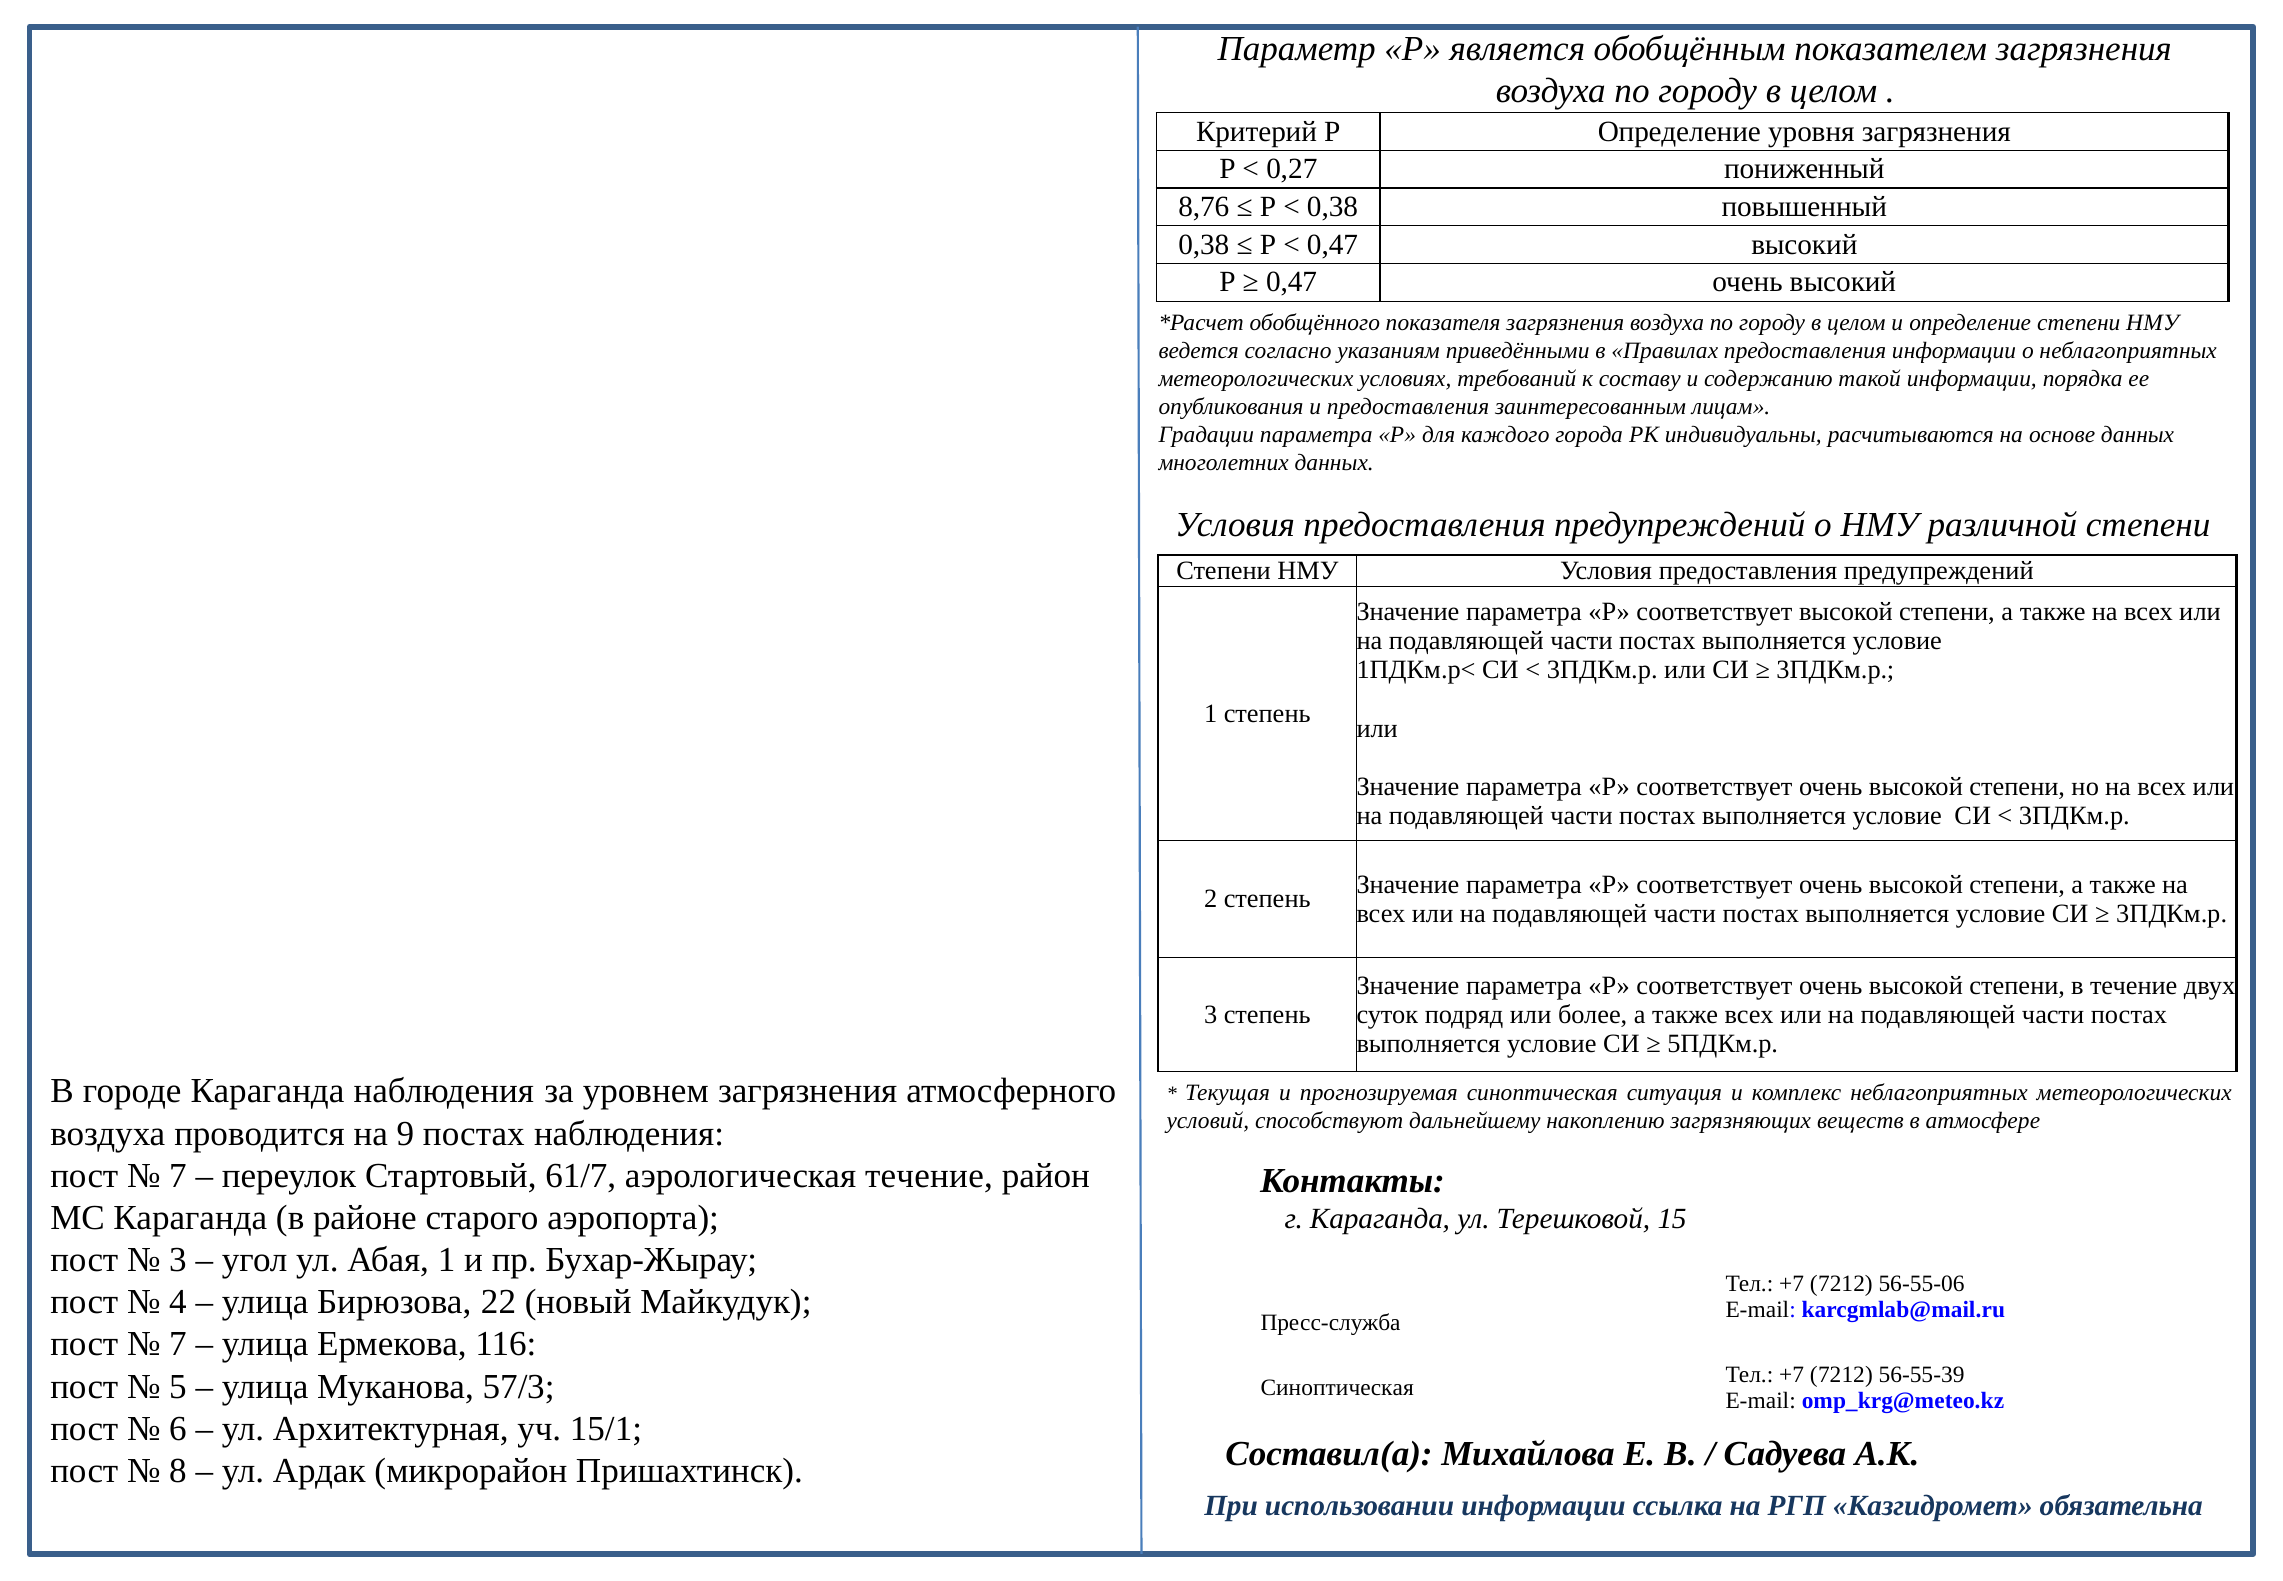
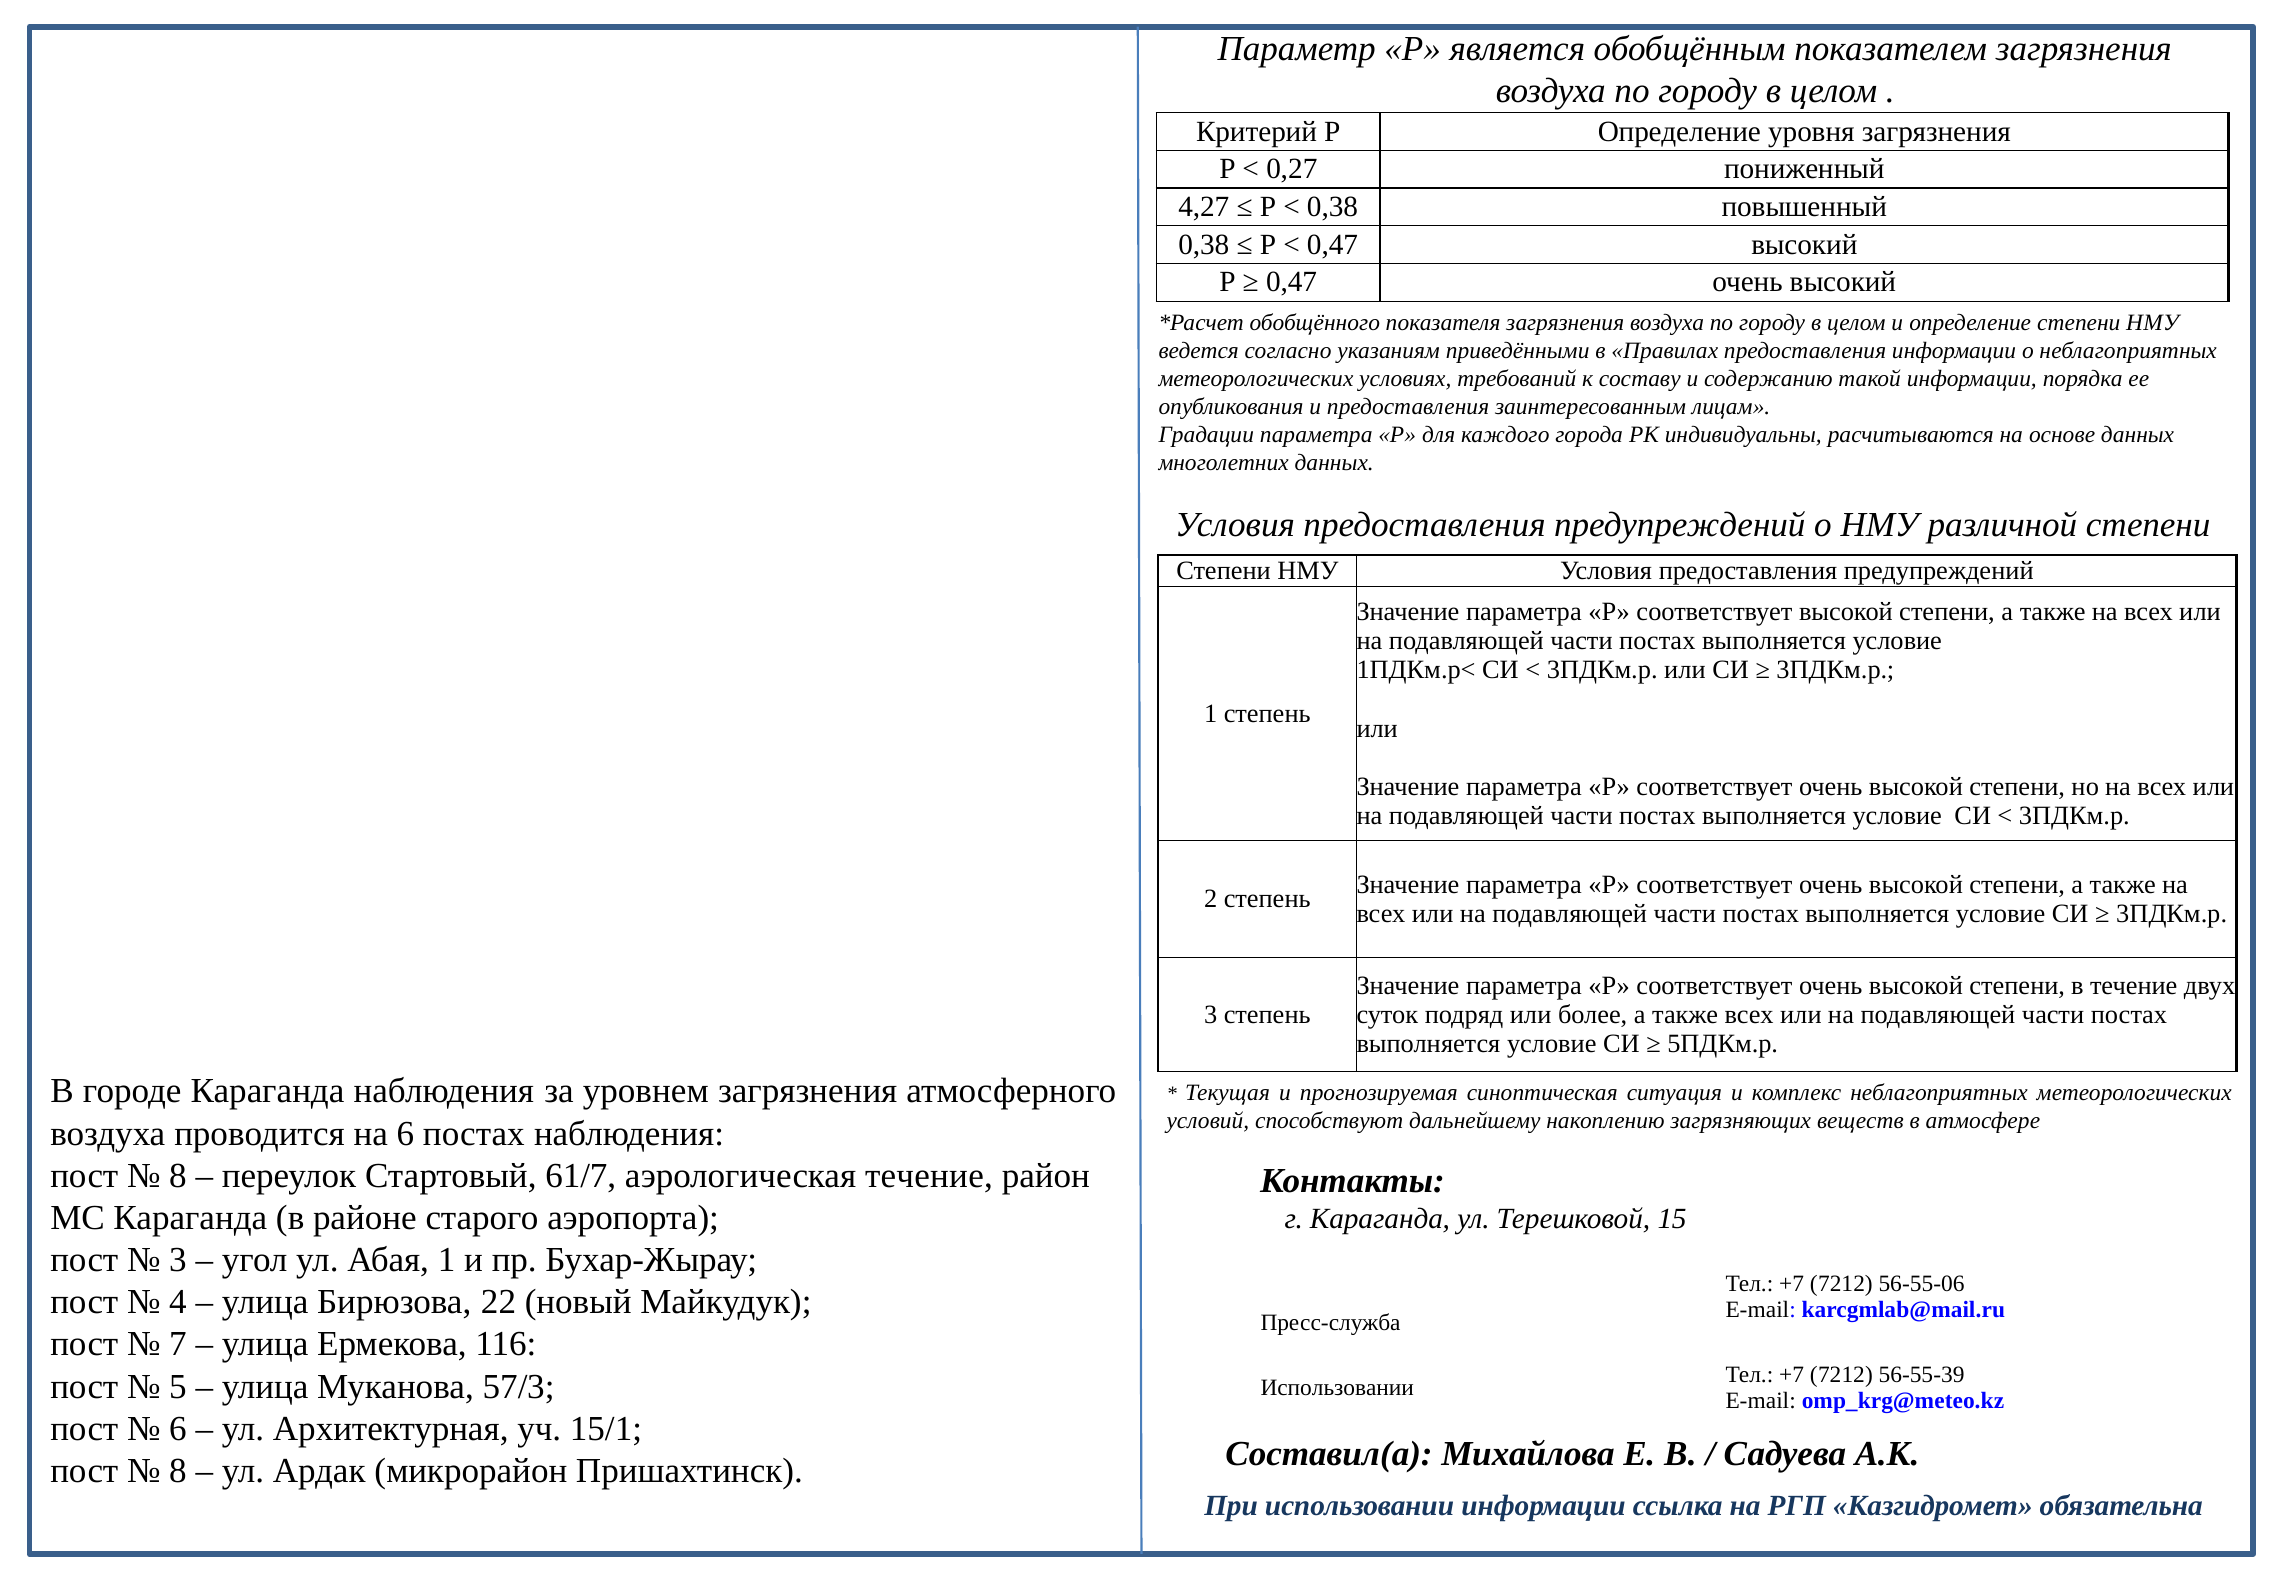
8,76: 8,76 -> 4,27
на 9: 9 -> 6
7 at (178, 1175): 7 -> 8
Синоптическая at (1337, 1388): Синоптическая -> Использовании
